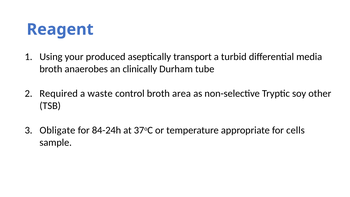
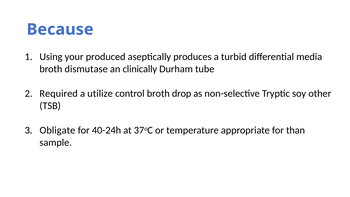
Reagent: Reagent -> Because
transport: transport -> produces
anaerobes: anaerobes -> dismutase
waste: waste -> utilize
area: area -> drop
84-24h: 84-24h -> 40-24h
cells: cells -> than
